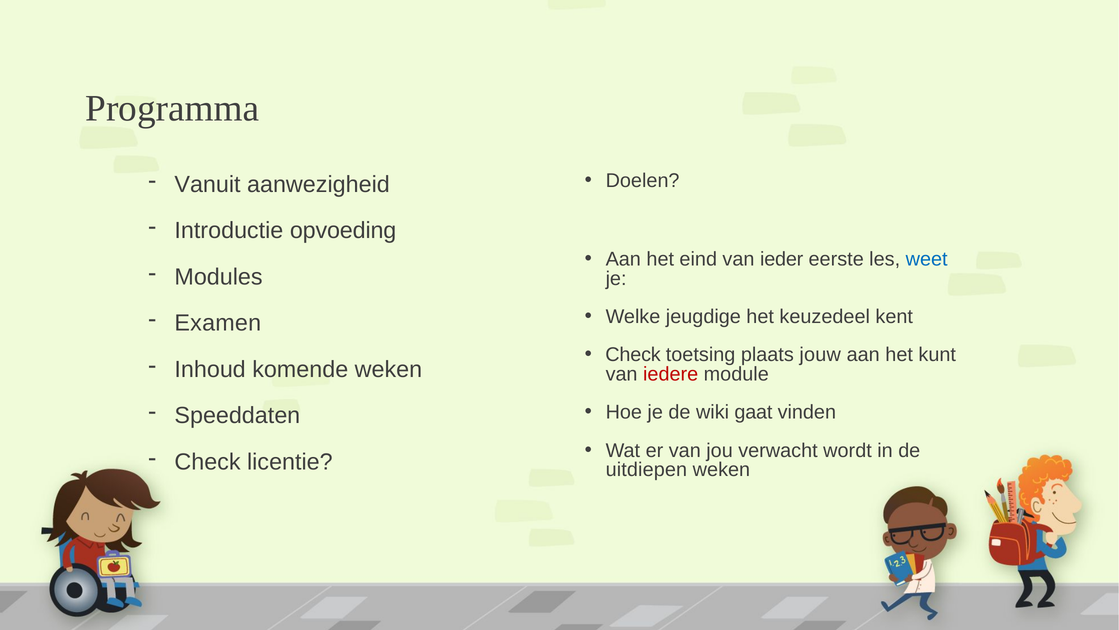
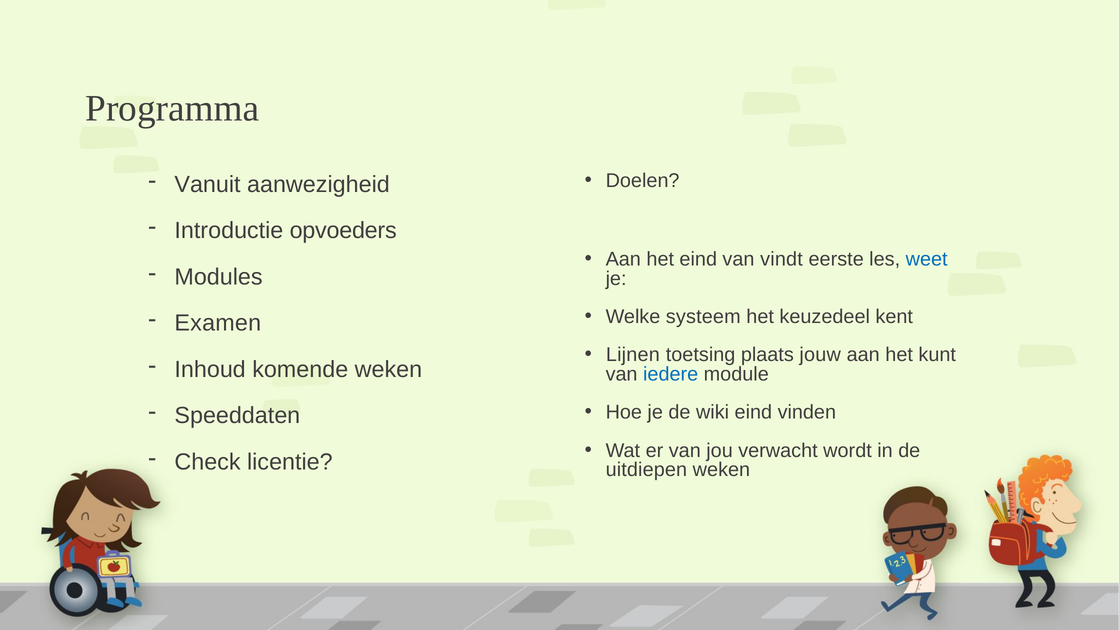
opvoeding: opvoeding -> opvoeders
ieder: ieder -> vindt
jeugdige: jeugdige -> systeem
Check at (633, 355): Check -> Lijnen
iedere colour: red -> blue
wiki gaat: gaat -> eind
